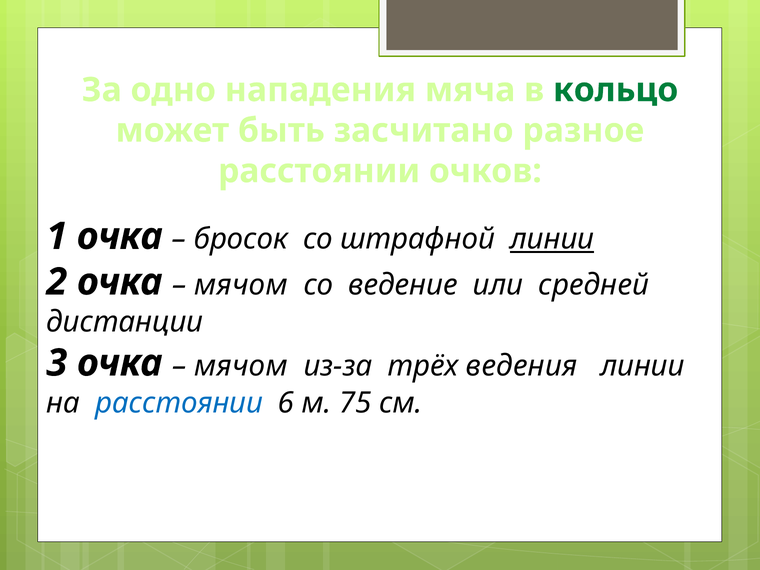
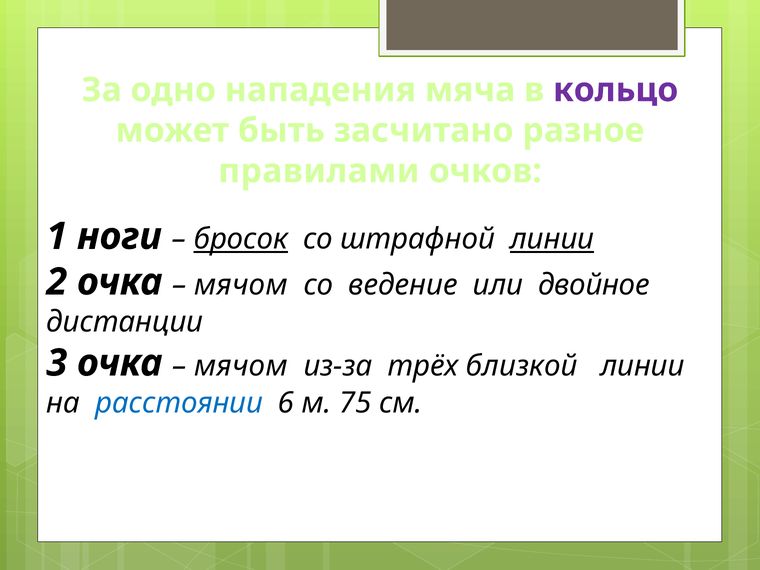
кольцо colour: green -> purple
расстоянии at (319, 171): расстоянии -> правилами
1 очка: очка -> ноги
бросок underline: none -> present
средней: средней -> двойное
ведения: ведения -> близкой
